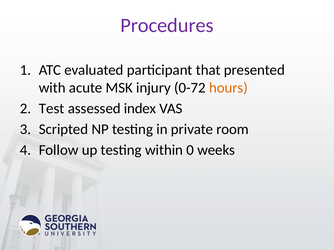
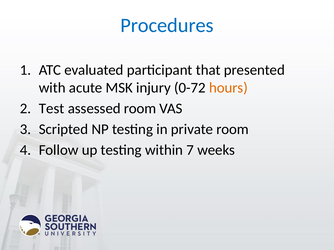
Procedures colour: purple -> blue
assessed index: index -> room
0: 0 -> 7
